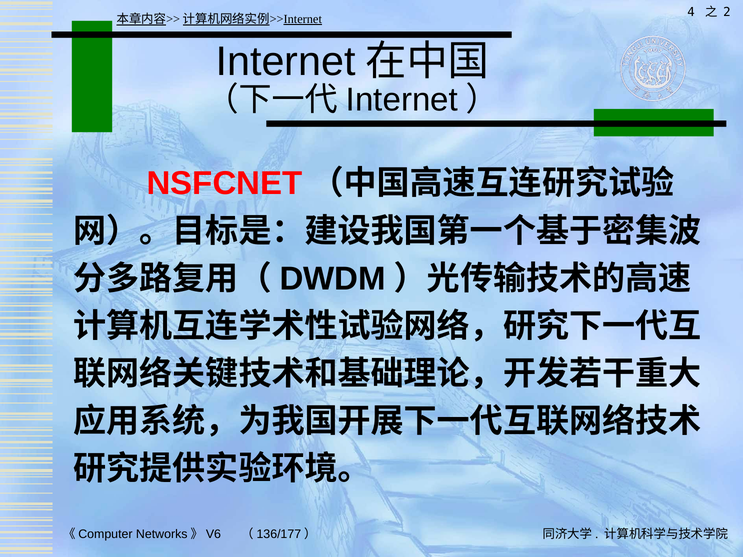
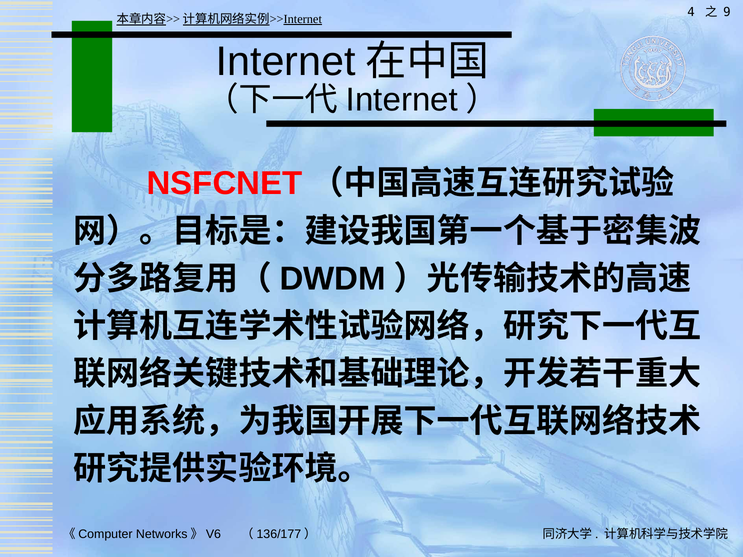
2: 2 -> 9
